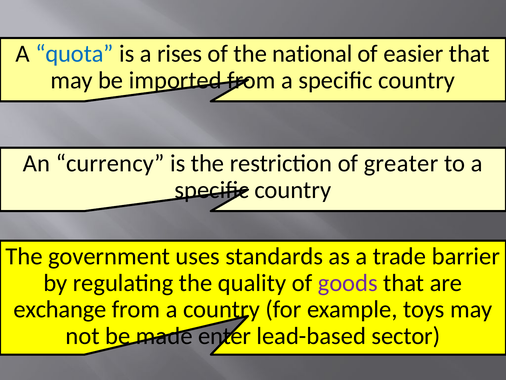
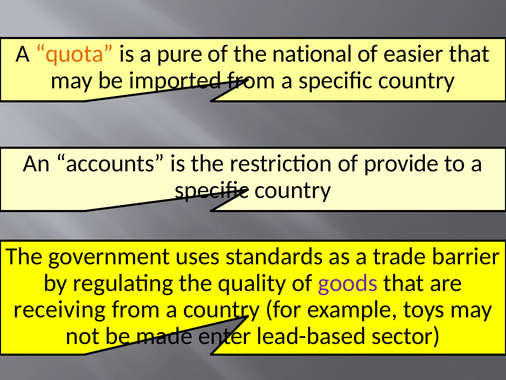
quota colour: blue -> orange
rises: rises -> pure
currency: currency -> accounts
greater: greater -> provide
exchange: exchange -> receiving
